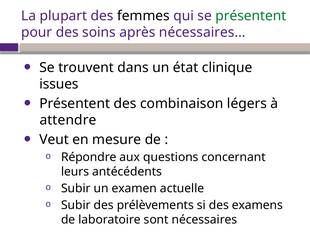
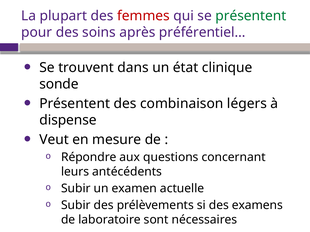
femmes colour: black -> red
nécessaires…: nécessaires… -> préférentiel…
issues: issues -> sonde
attendre: attendre -> dispense
